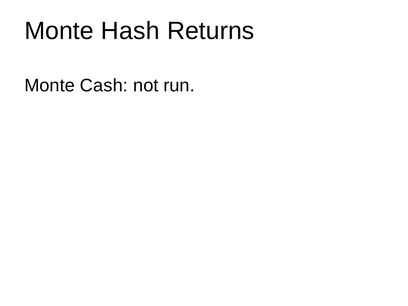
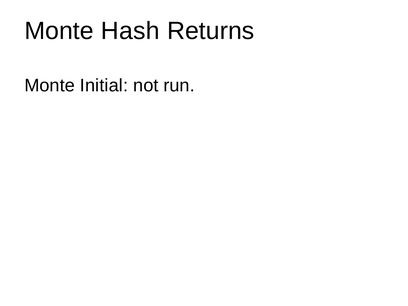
Cash: Cash -> Initial
